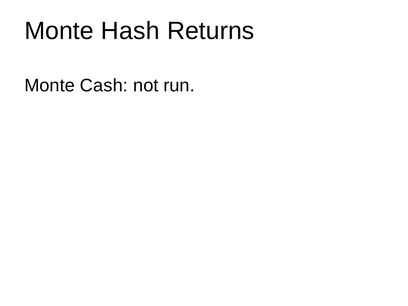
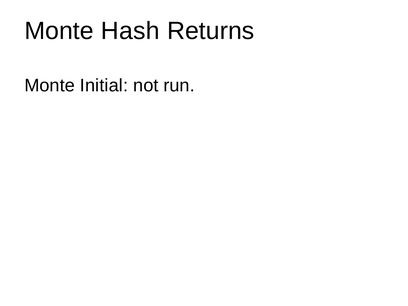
Cash: Cash -> Initial
